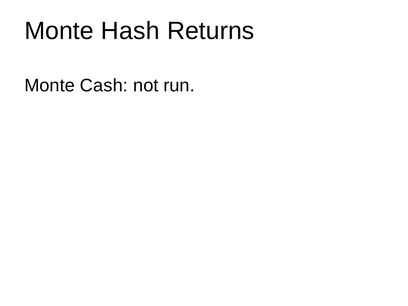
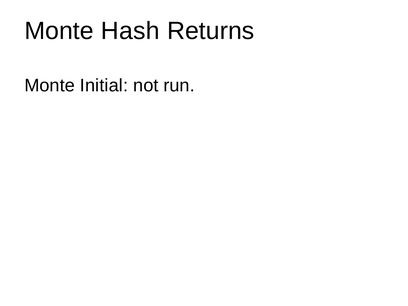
Cash: Cash -> Initial
